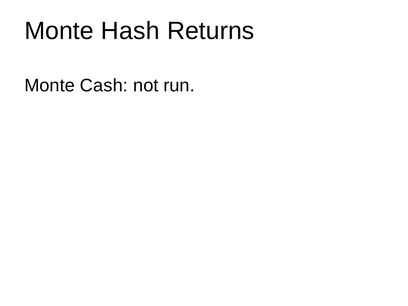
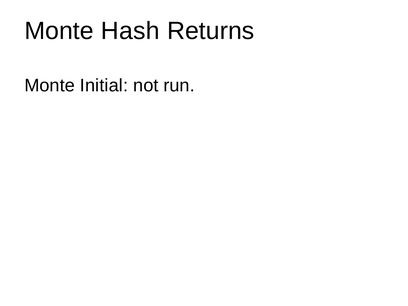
Cash: Cash -> Initial
